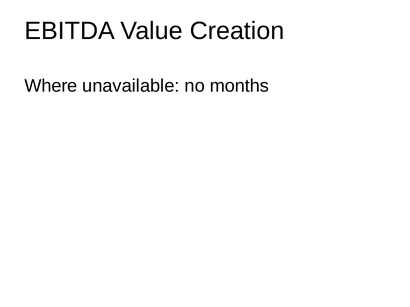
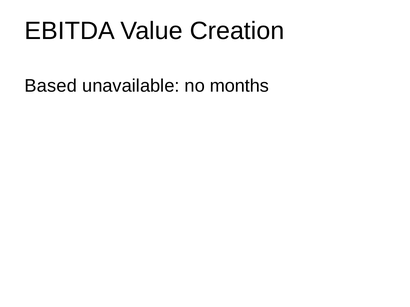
Where: Where -> Based
